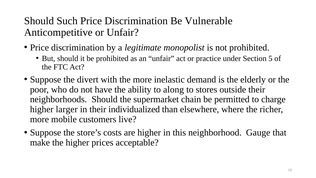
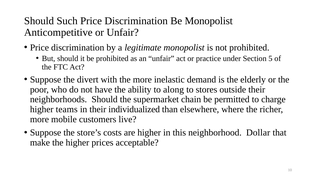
Be Vulnerable: Vulnerable -> Monopolist
larger: larger -> teams
Gauge: Gauge -> Dollar
